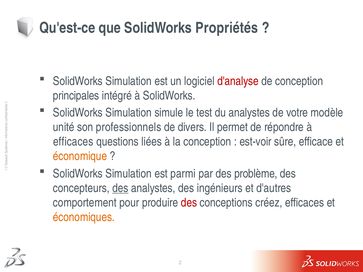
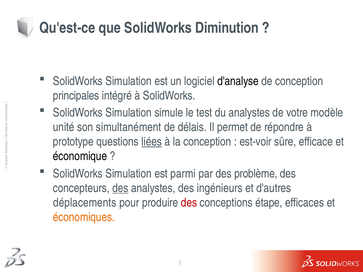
Propriétés: Propriétés -> Diminution
d'analyse colour: red -> black
professionnels: professionnels -> simultanément
divers: divers -> délais
efficaces at (73, 142): efficaces -> prototype
liées underline: none -> present
économique colour: orange -> black
comportement: comportement -> déplacements
créez: créez -> étape
